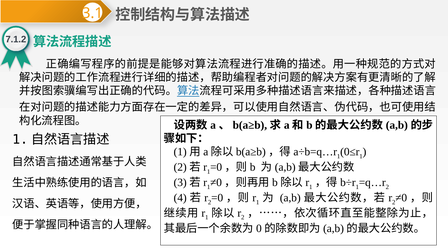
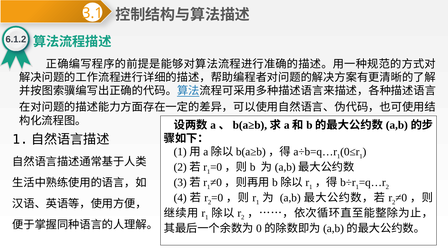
7.1.2: 7.1.2 -> 6.1.2
